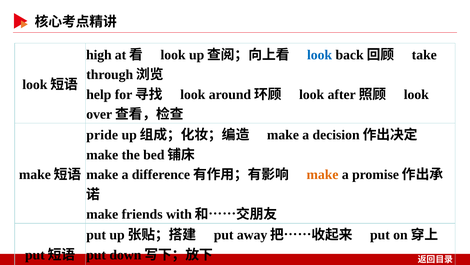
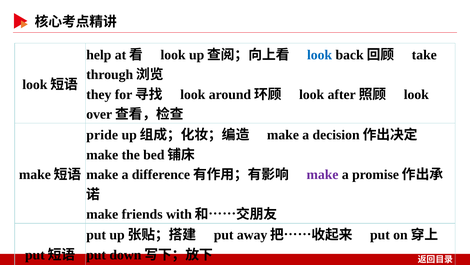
high: high -> help
help: help -> they
make at (323, 174) colour: orange -> purple
